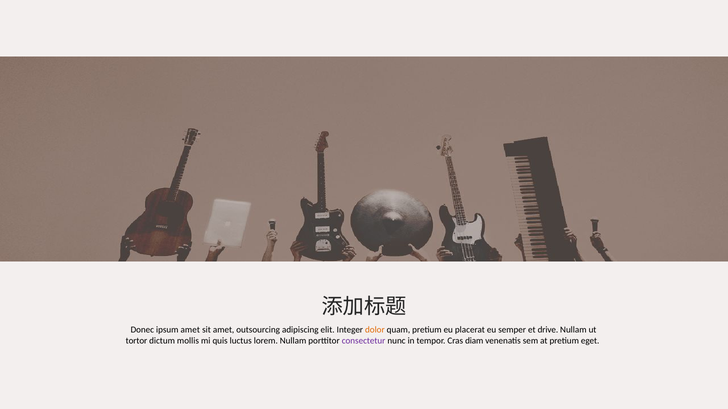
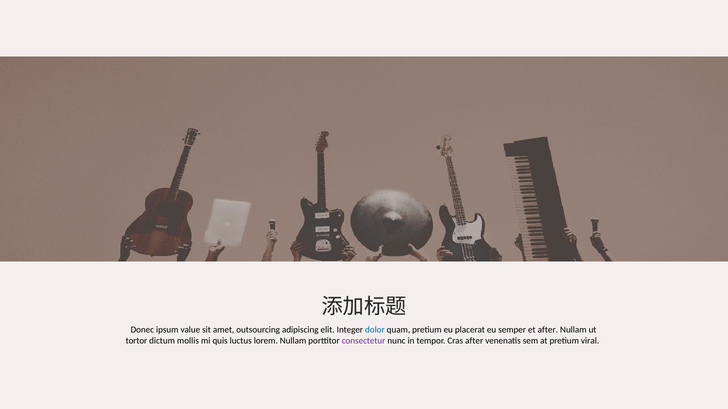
ipsum amet: amet -> value
dolor colour: orange -> blue
et drive: drive -> after
Cras diam: diam -> after
eget: eget -> viral
